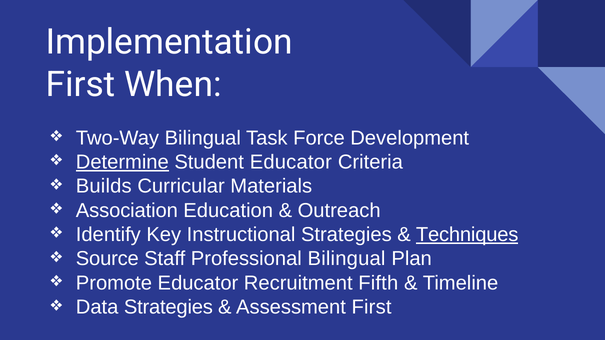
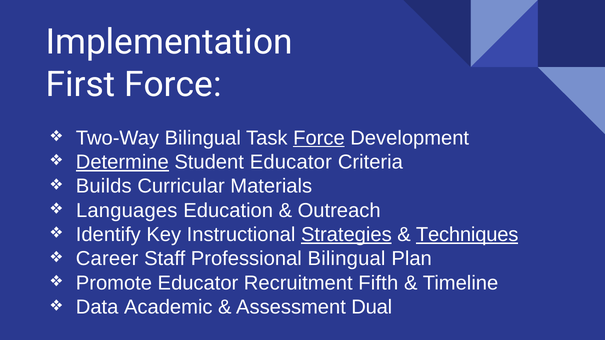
First When: When -> Force
Force at (319, 138) underline: none -> present
Association: Association -> Languages
Strategies at (346, 235) underline: none -> present
Source: Source -> Career
Data Strategies: Strategies -> Academic
Assessment First: First -> Dual
